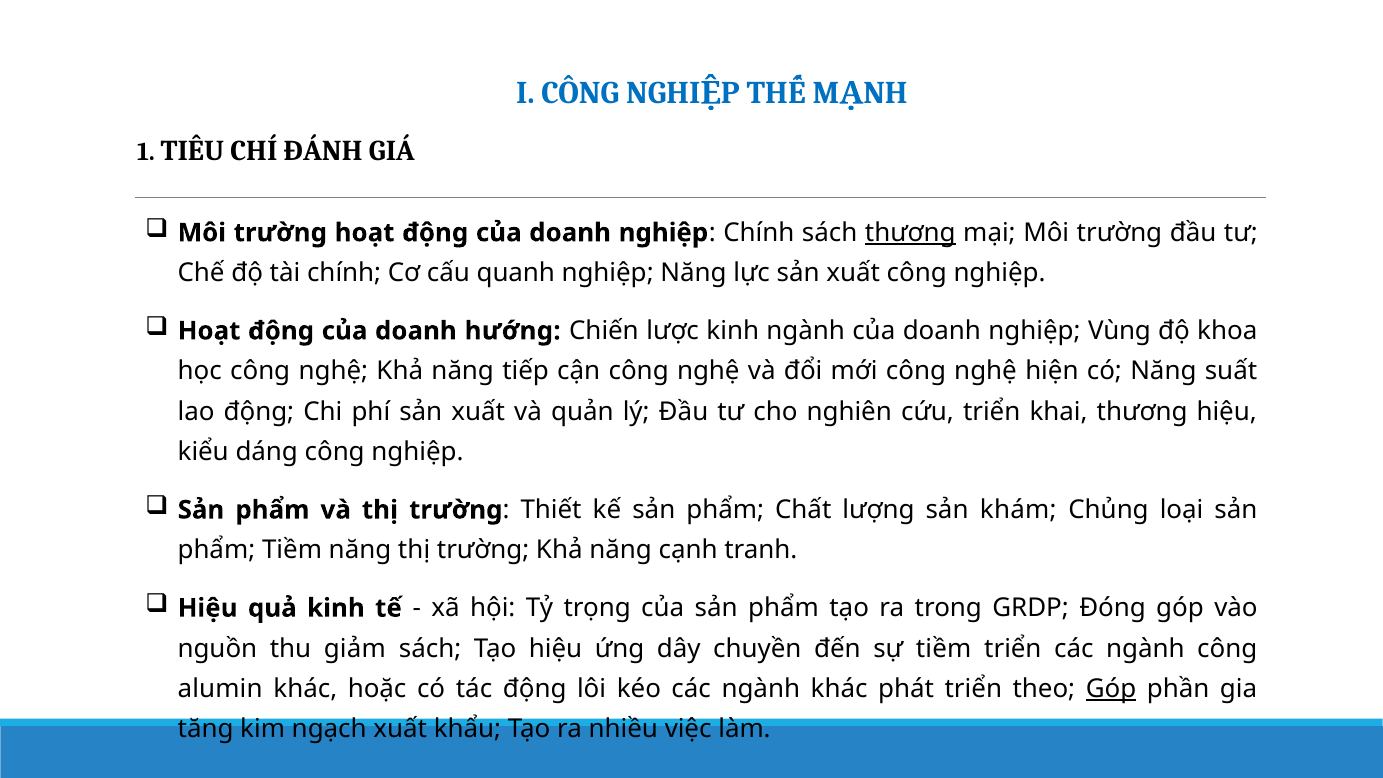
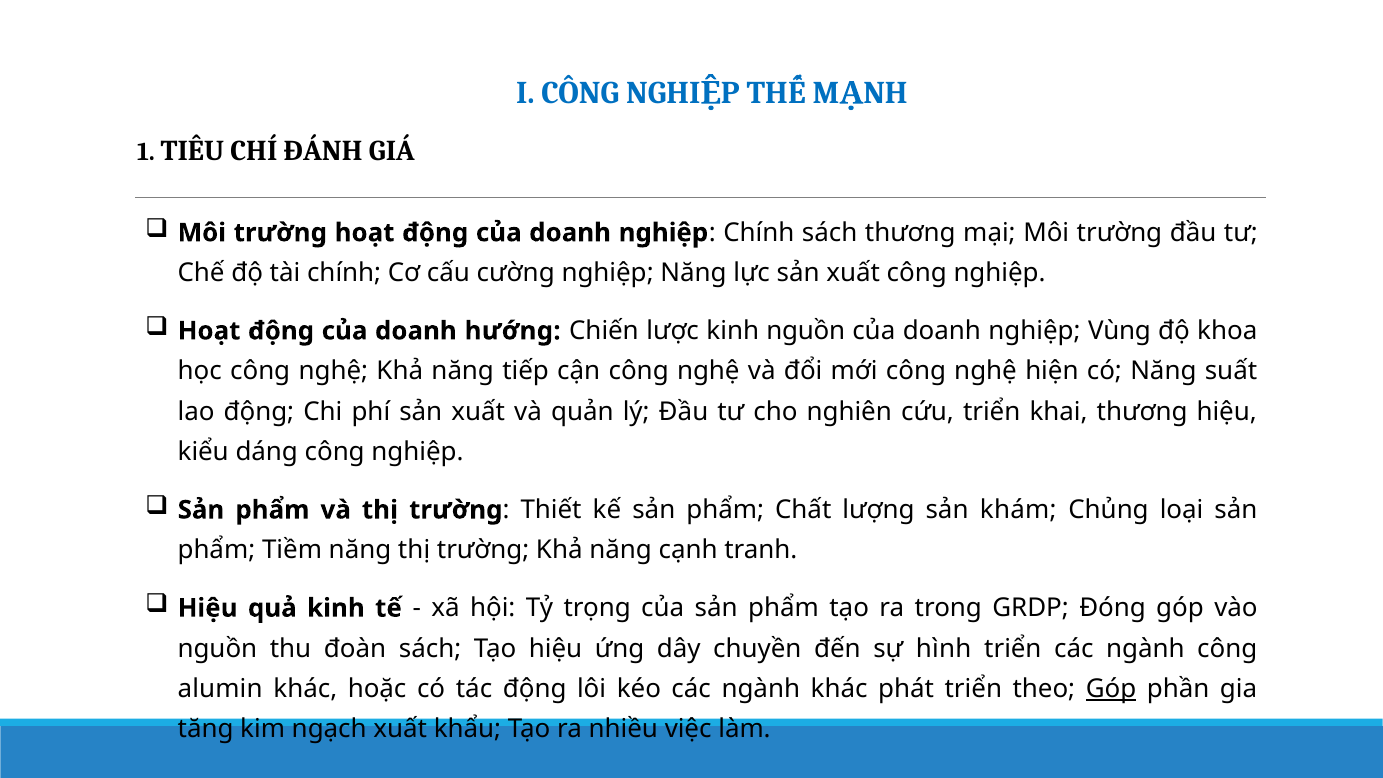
thương at (910, 233) underline: present -> none
quanh: quanh -> cường
kinh ngành: ngành -> nguồn
giảm: giảm -> đoàn
sự tiềm: tiềm -> hình
